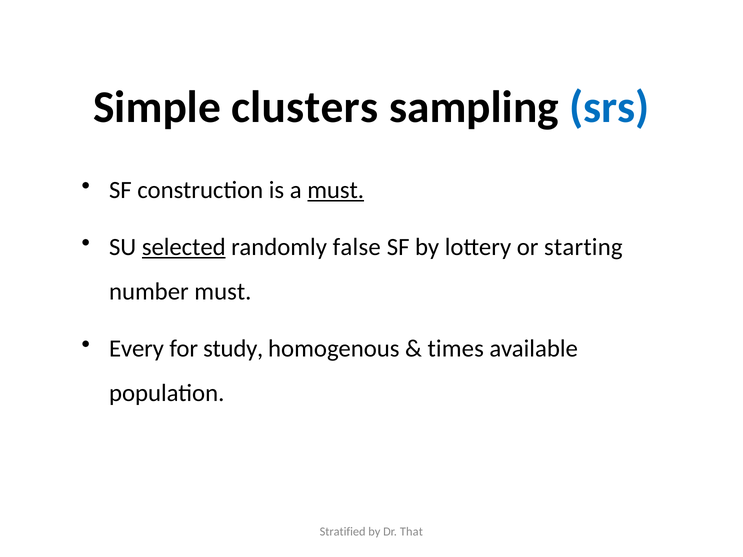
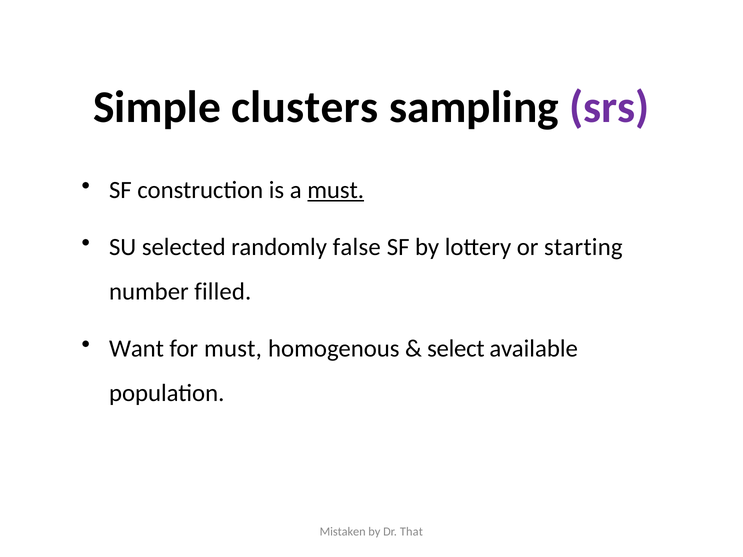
srs colour: blue -> purple
selected underline: present -> none
number must: must -> filled
Every: Every -> Want
for study: study -> must
times: times -> select
Stratified: Stratified -> Mistaken
